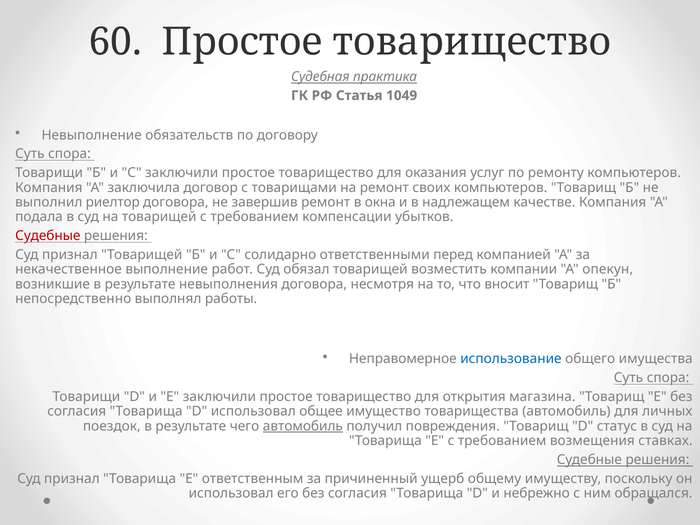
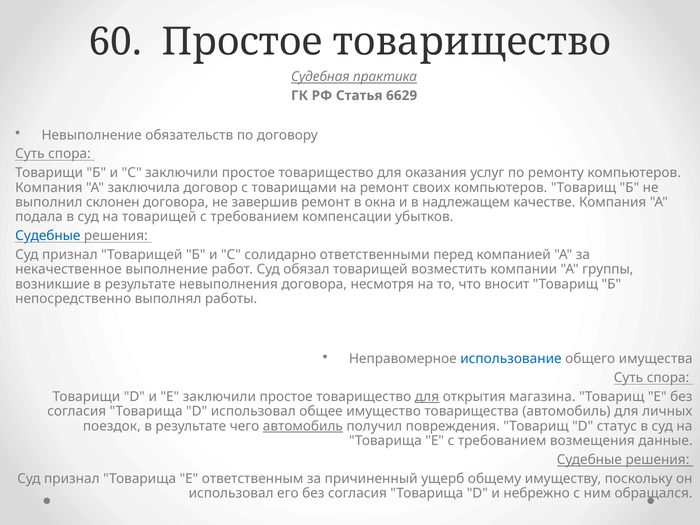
1049: 1049 -> 6629
риелтор: риелтор -> склонен
Судебные at (48, 236) colour: red -> blue
опекун: опекун -> группы
для at (427, 397) underline: none -> present
ставках: ставках -> данные
